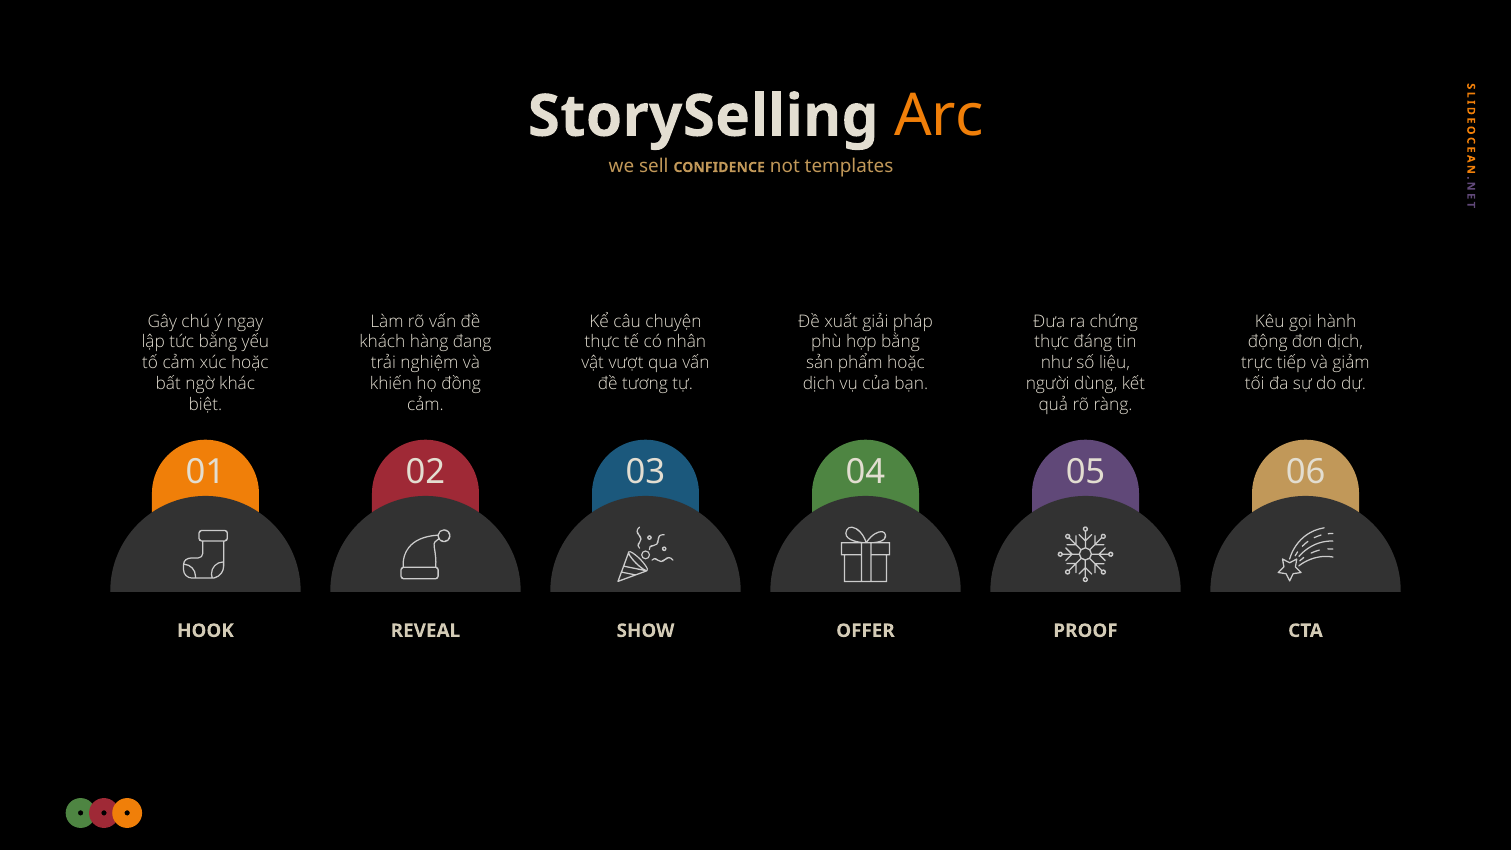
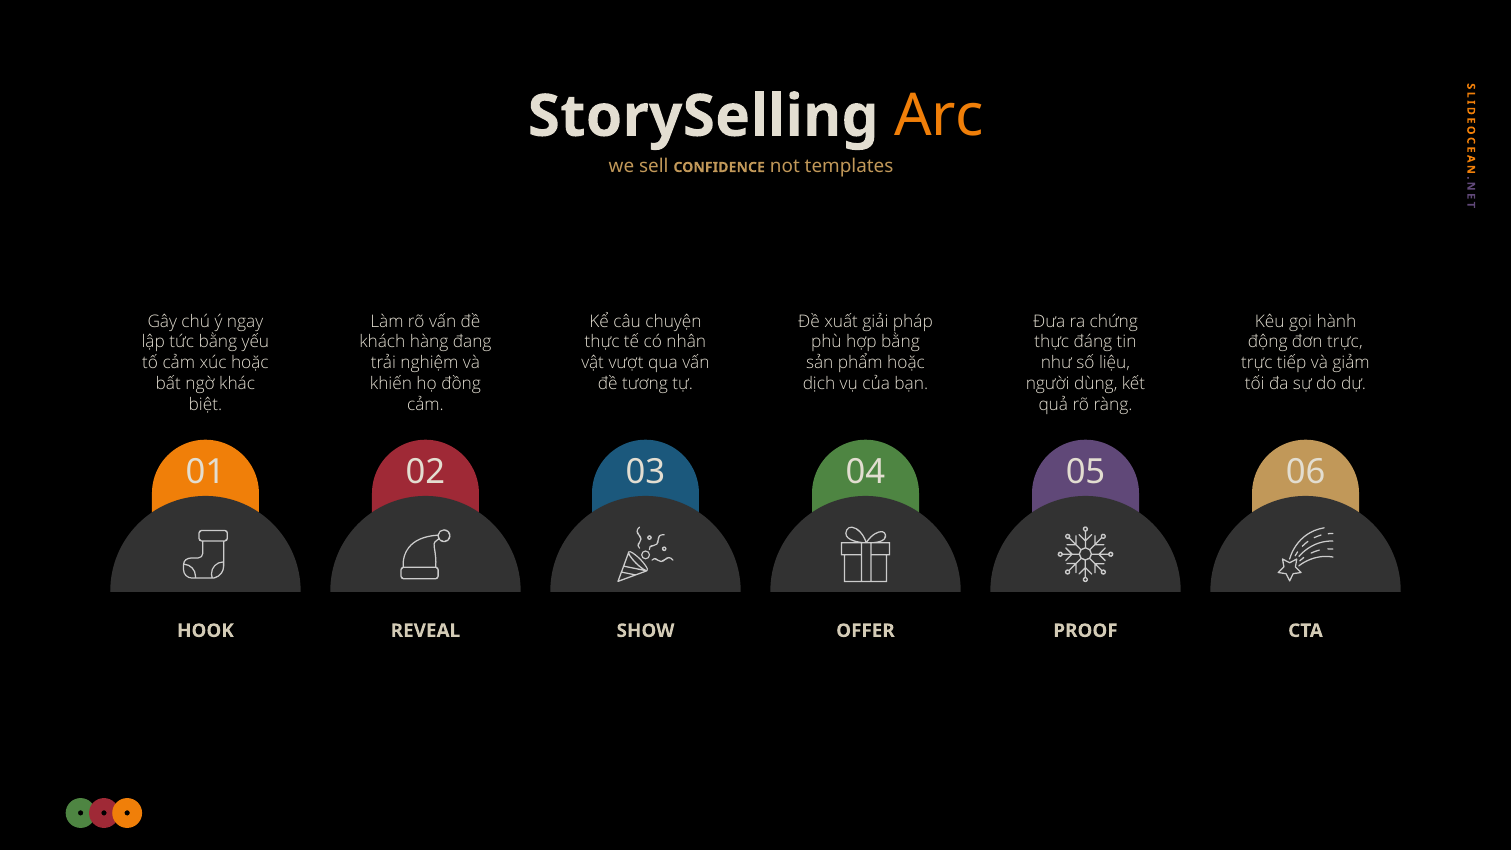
đơn dịch: dịch -> trực
